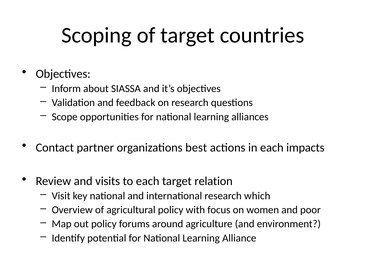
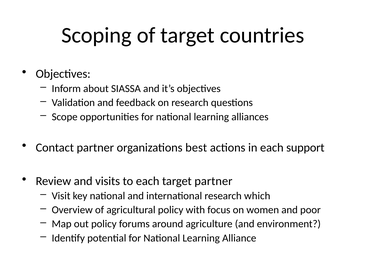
impacts: impacts -> support
target relation: relation -> partner
